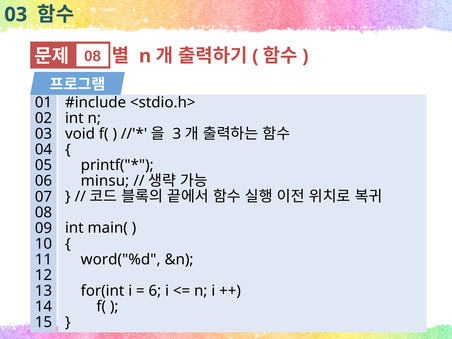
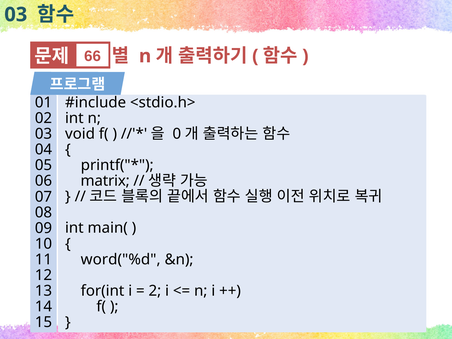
08 at (93, 56): 08 -> 66
3: 3 -> 0
minsu: minsu -> matrix
6: 6 -> 2
